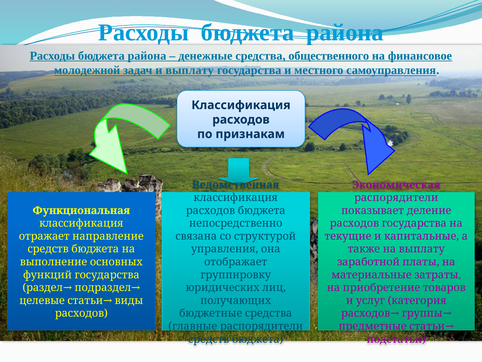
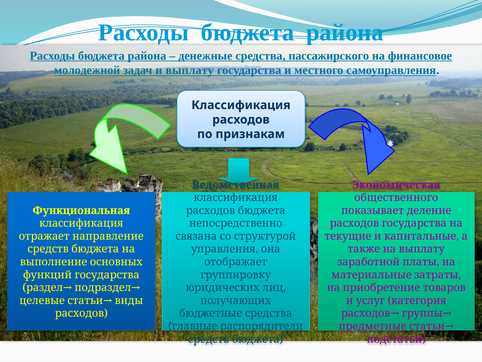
общественного: общественного -> пассажирского
распорядители at (396, 197): распорядители -> общественного
